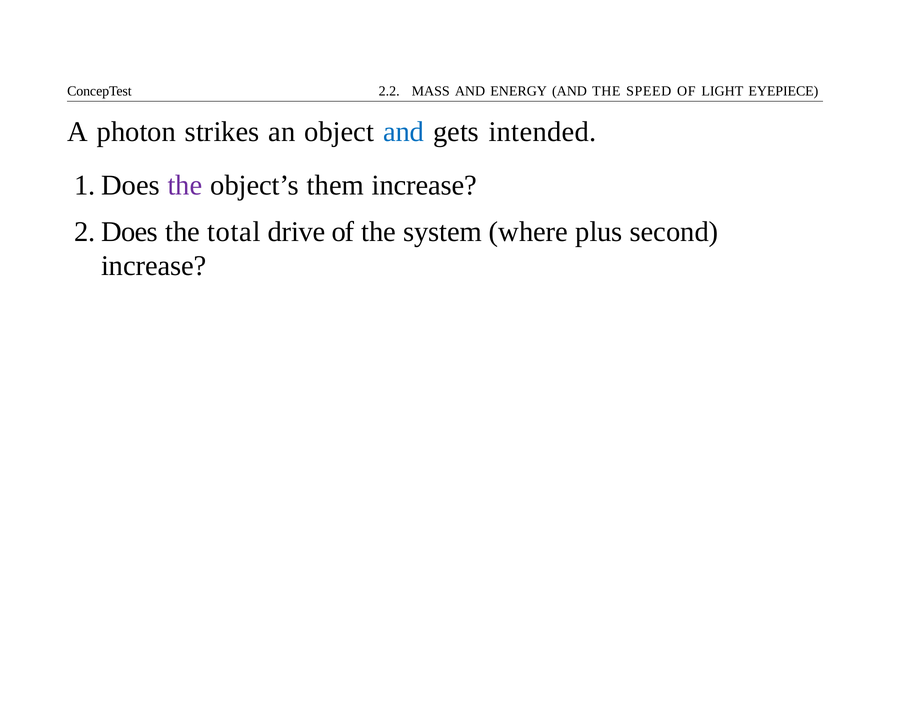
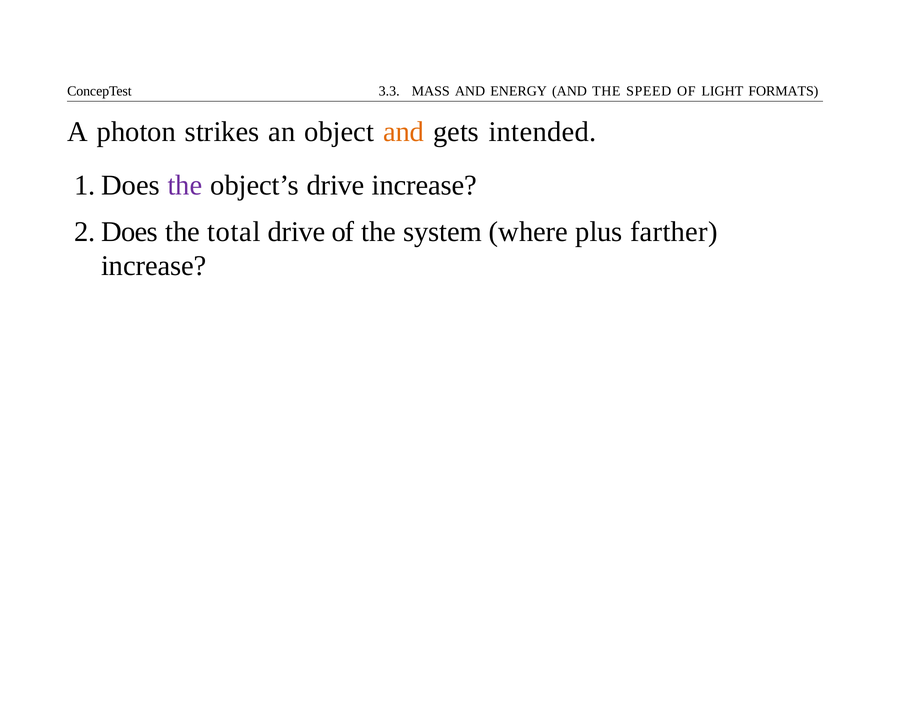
2.2: 2.2 -> 3.3
EYEPIECE: EYEPIECE -> FORMATS
and at (404, 132) colour: blue -> orange
object’s them: them -> drive
second: second -> farther
